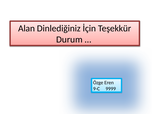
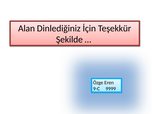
Durum: Durum -> Şekilde
